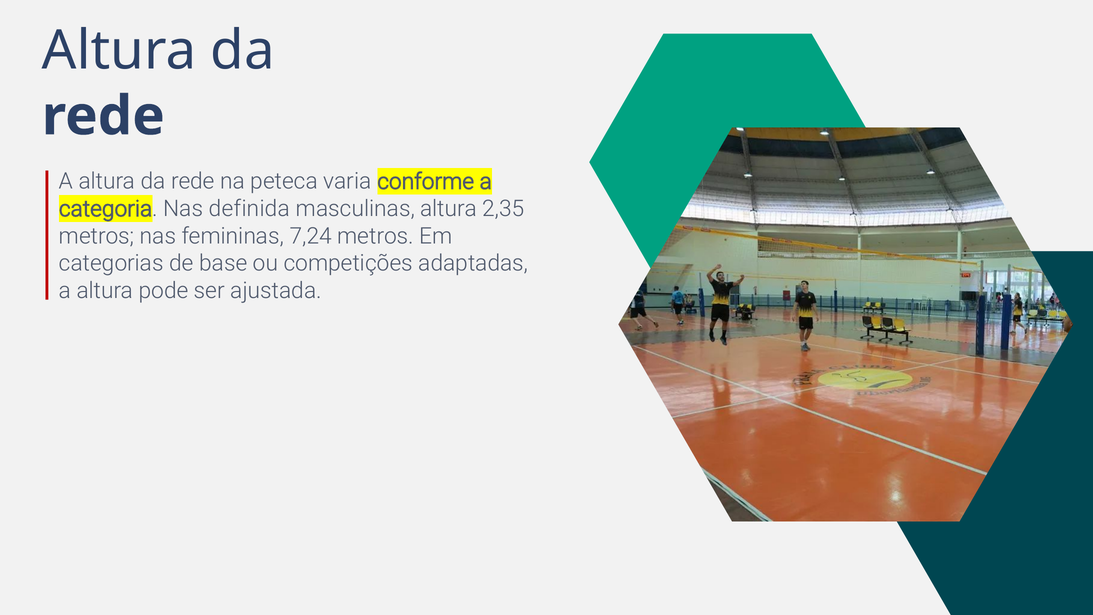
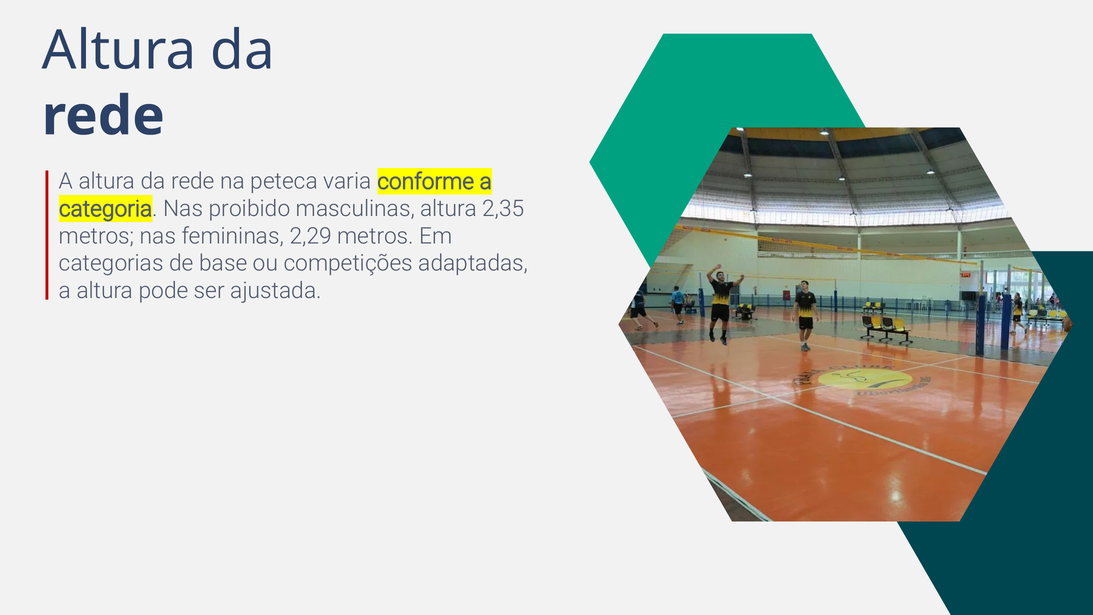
definida: definida -> proibido
7,24: 7,24 -> 2,29
